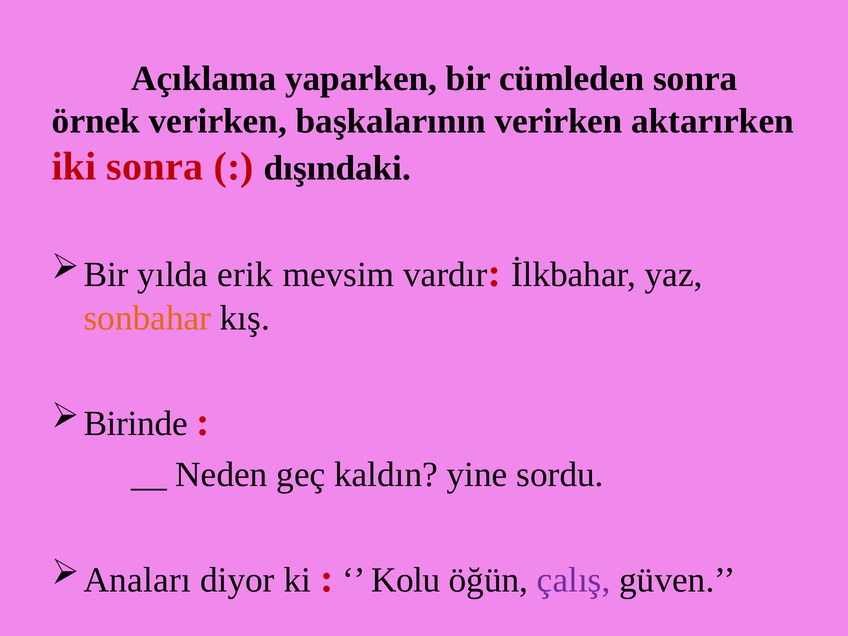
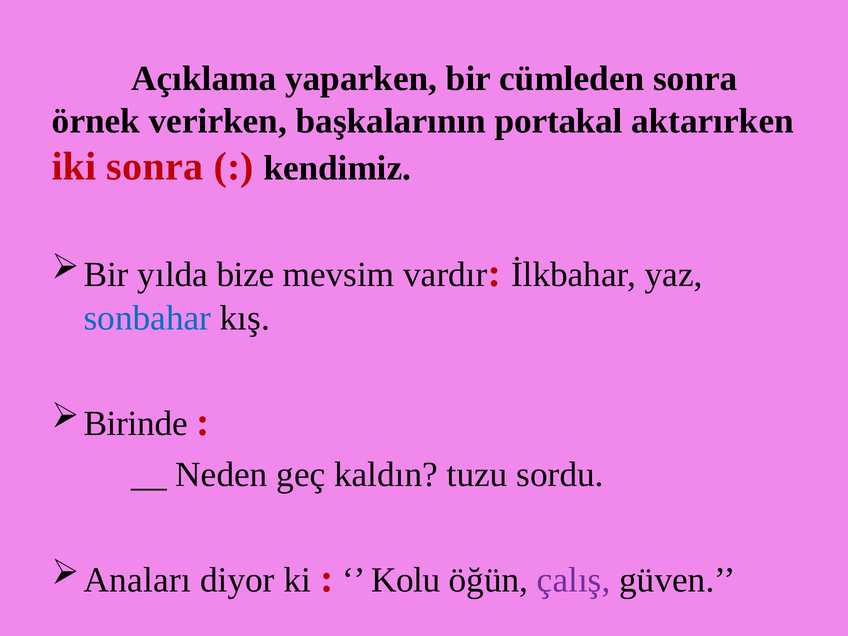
başkalarının verirken: verirken -> portakal
dışındaki: dışındaki -> kendimiz
erik: erik -> bize
sonbahar colour: orange -> blue
yine: yine -> tuzu
